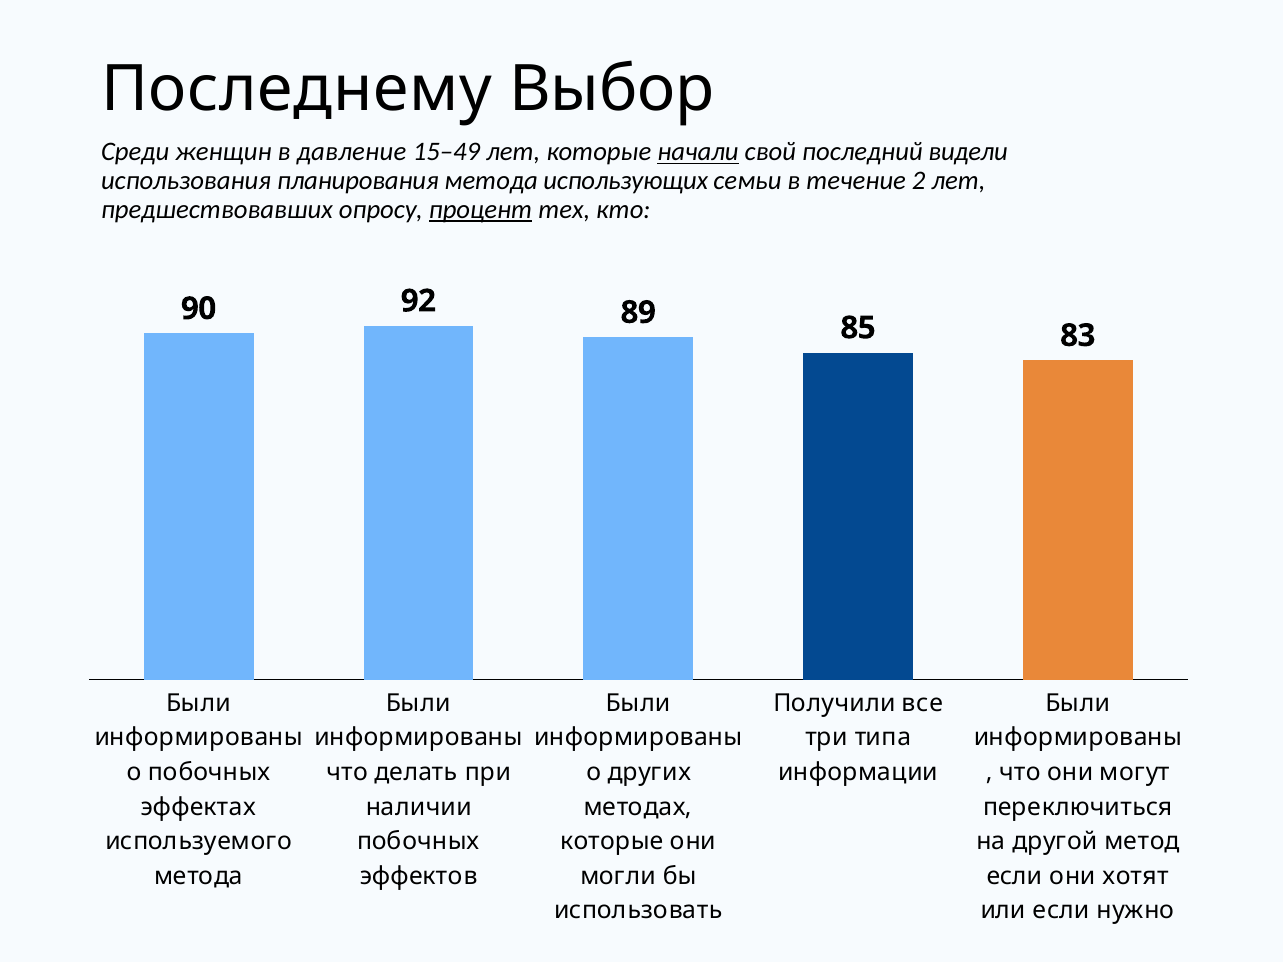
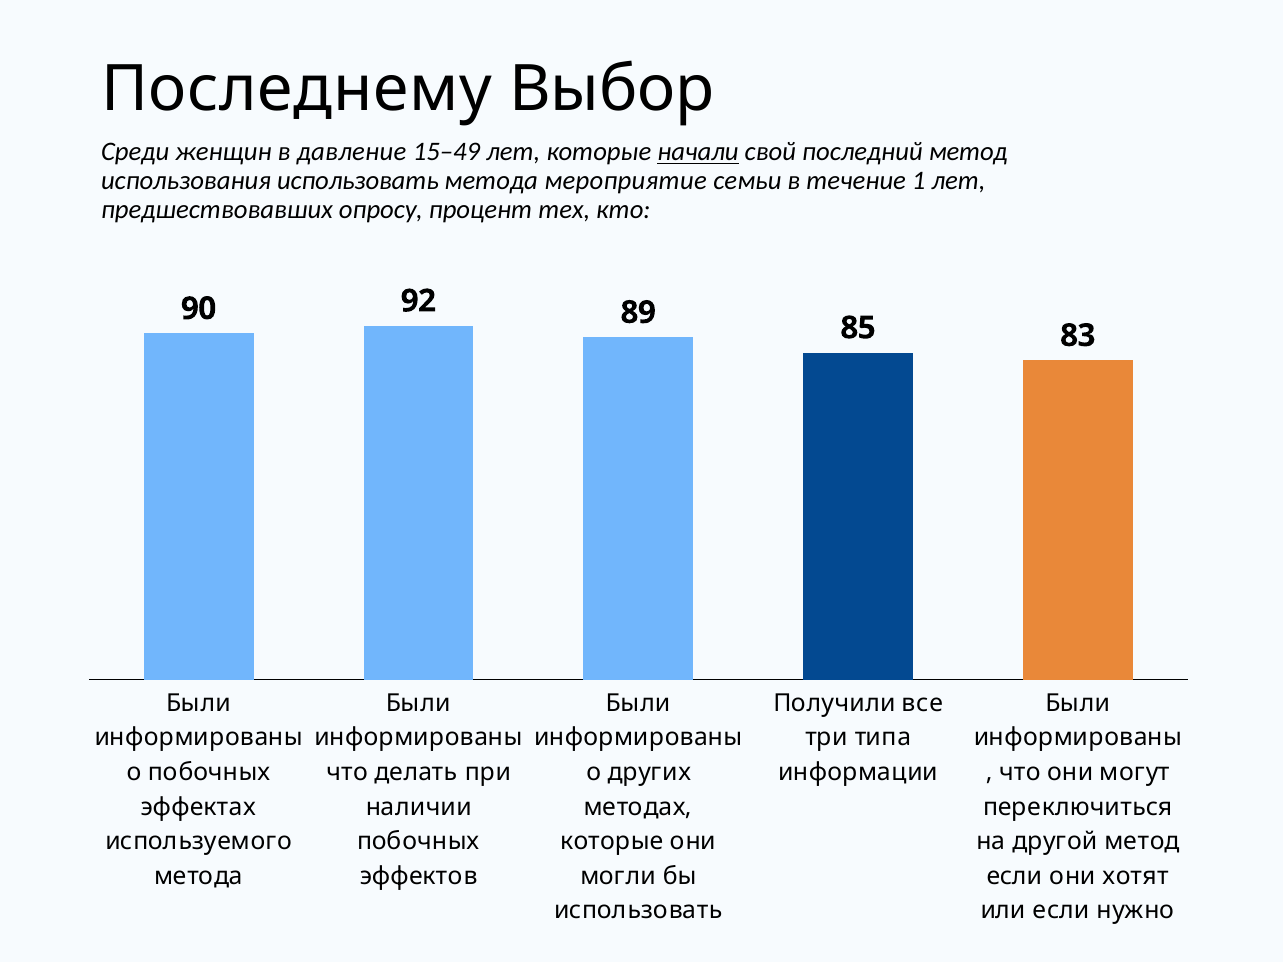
последний видели: видели -> метод
использования планирования: планирования -> использовать
использующих: использующих -> мероприятие
2: 2 -> 1
процент underline: present -> none
